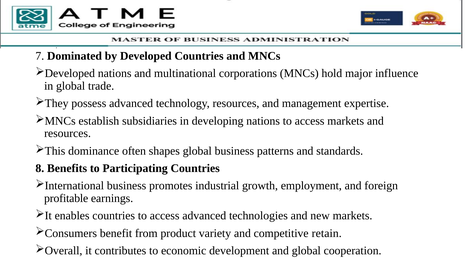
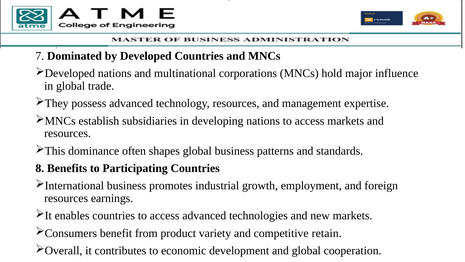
profitable at (66, 198): profitable -> resources
